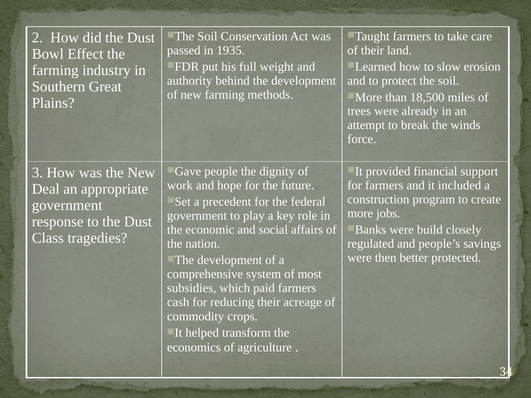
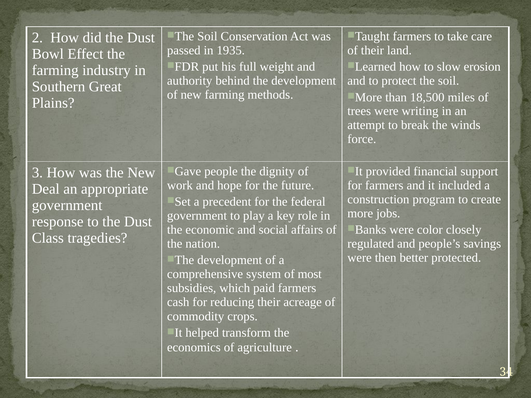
already: already -> writing
build: build -> color
